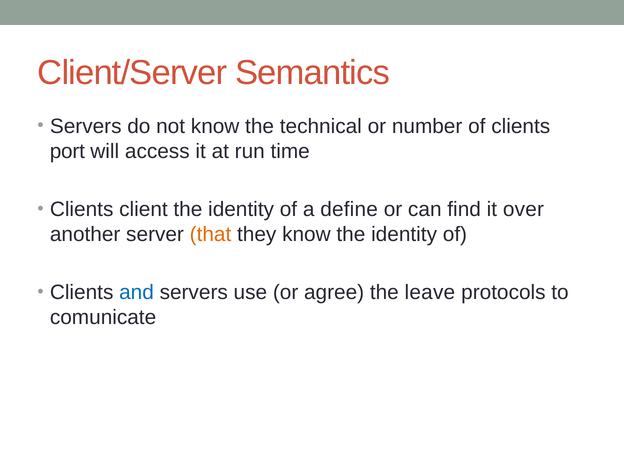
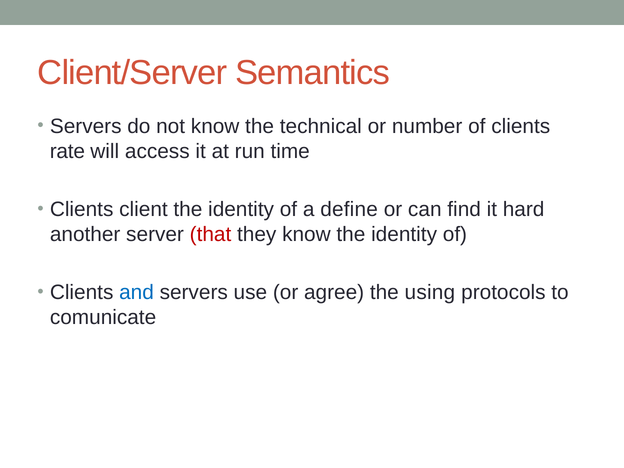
port: port -> rate
over: over -> hard
that colour: orange -> red
leave: leave -> using
